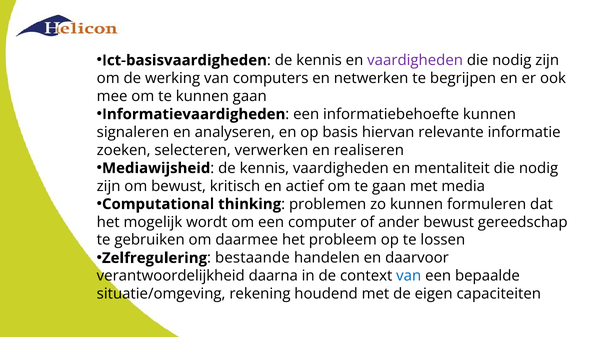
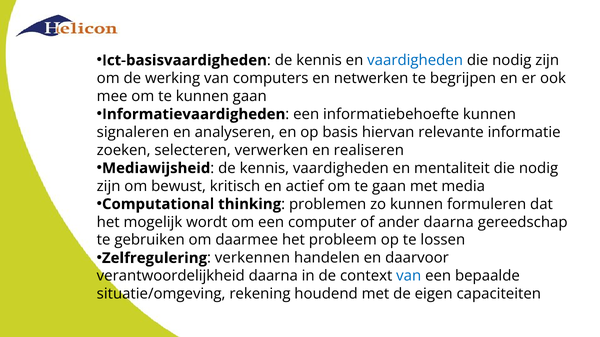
vaardigheden at (415, 60) colour: purple -> blue
ander bewust: bewust -> daarna
bestaande: bestaande -> verkennen
